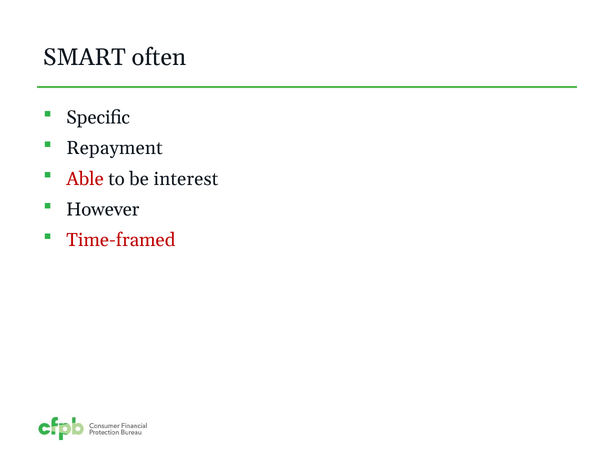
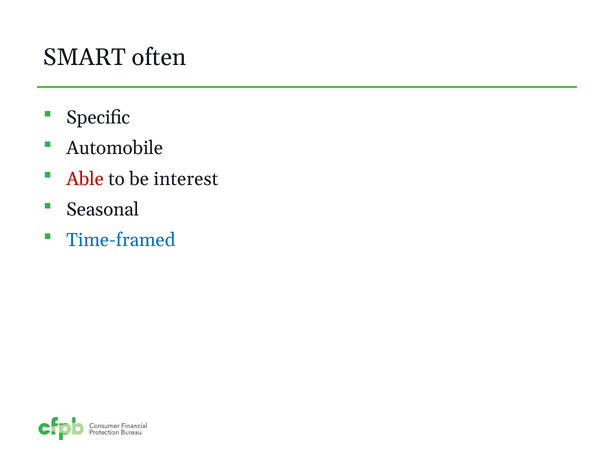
Repayment: Repayment -> Automobile
However: However -> Seasonal
Time-framed colour: red -> blue
